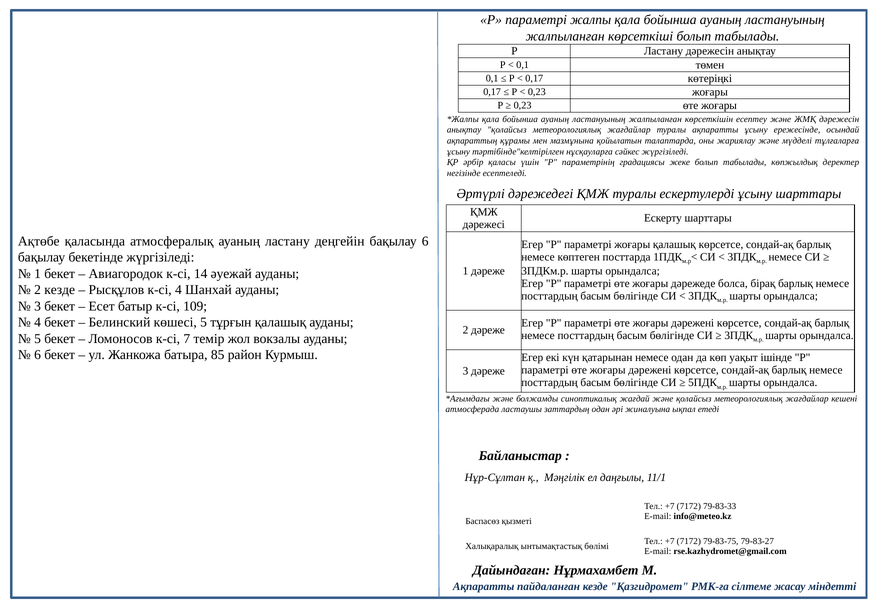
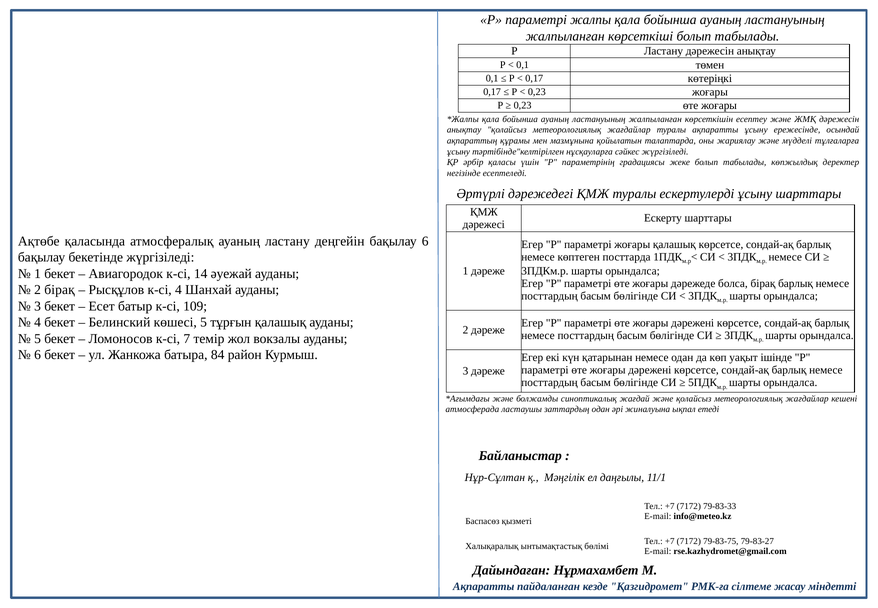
2 кезде: кезде -> бірақ
85: 85 -> 84
